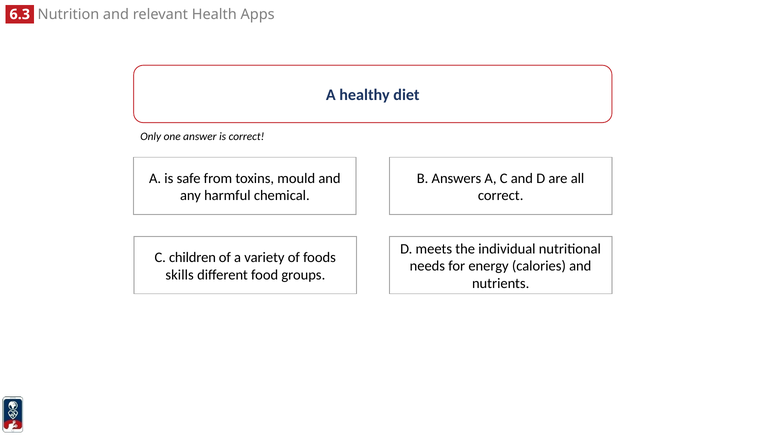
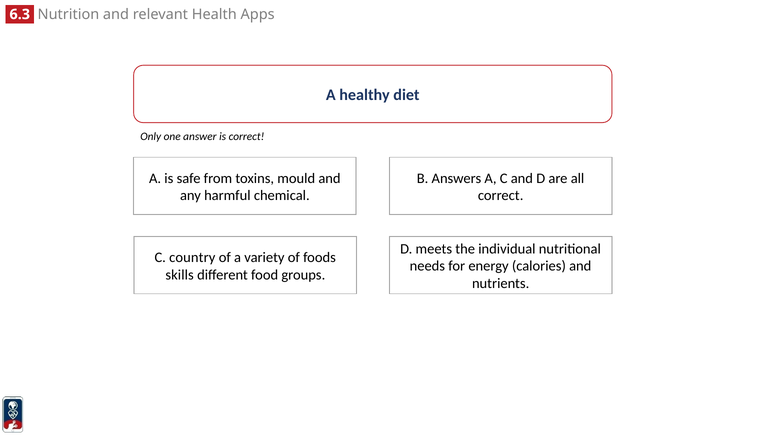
children: children -> country
